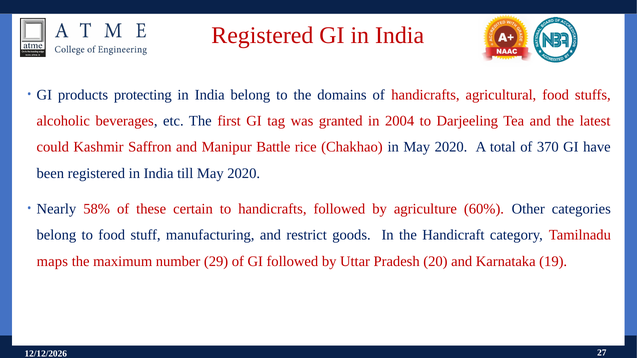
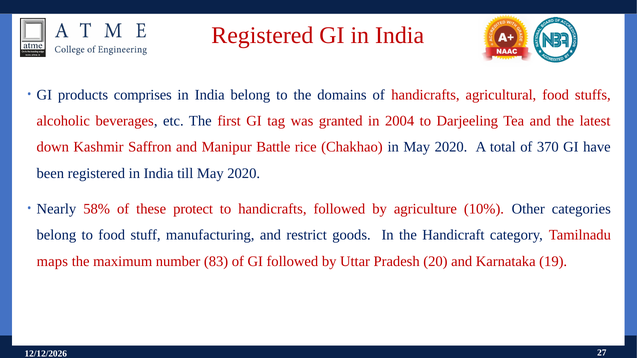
protecting: protecting -> comprises
could: could -> down
certain: certain -> protect
60%: 60% -> 10%
29: 29 -> 83
